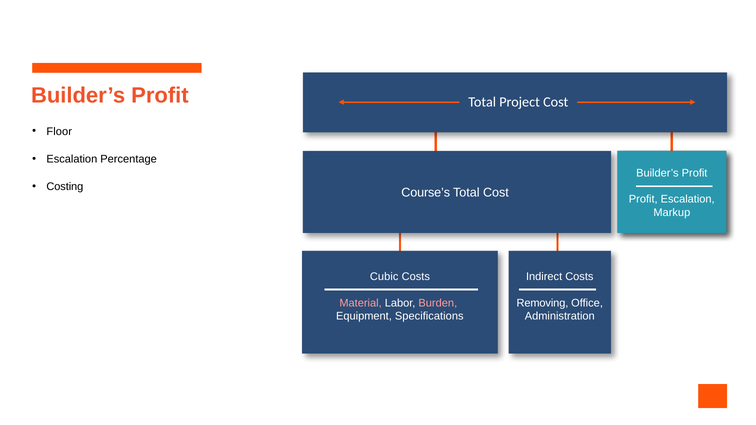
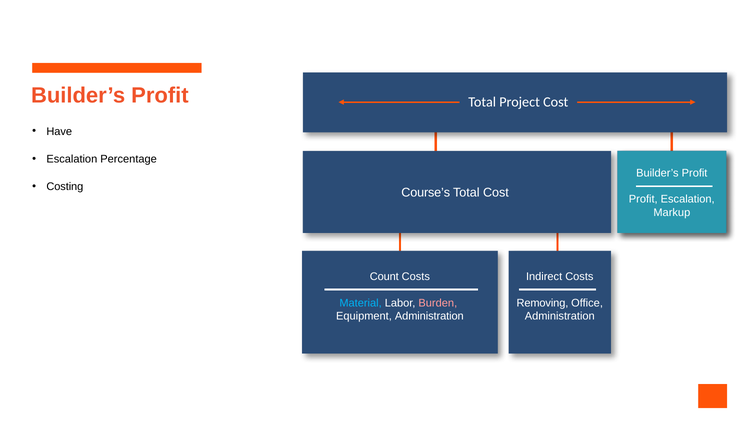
Floor: Floor -> Have
Cubic: Cubic -> Count
Material colour: pink -> light blue
Equipment Specifications: Specifications -> Administration
